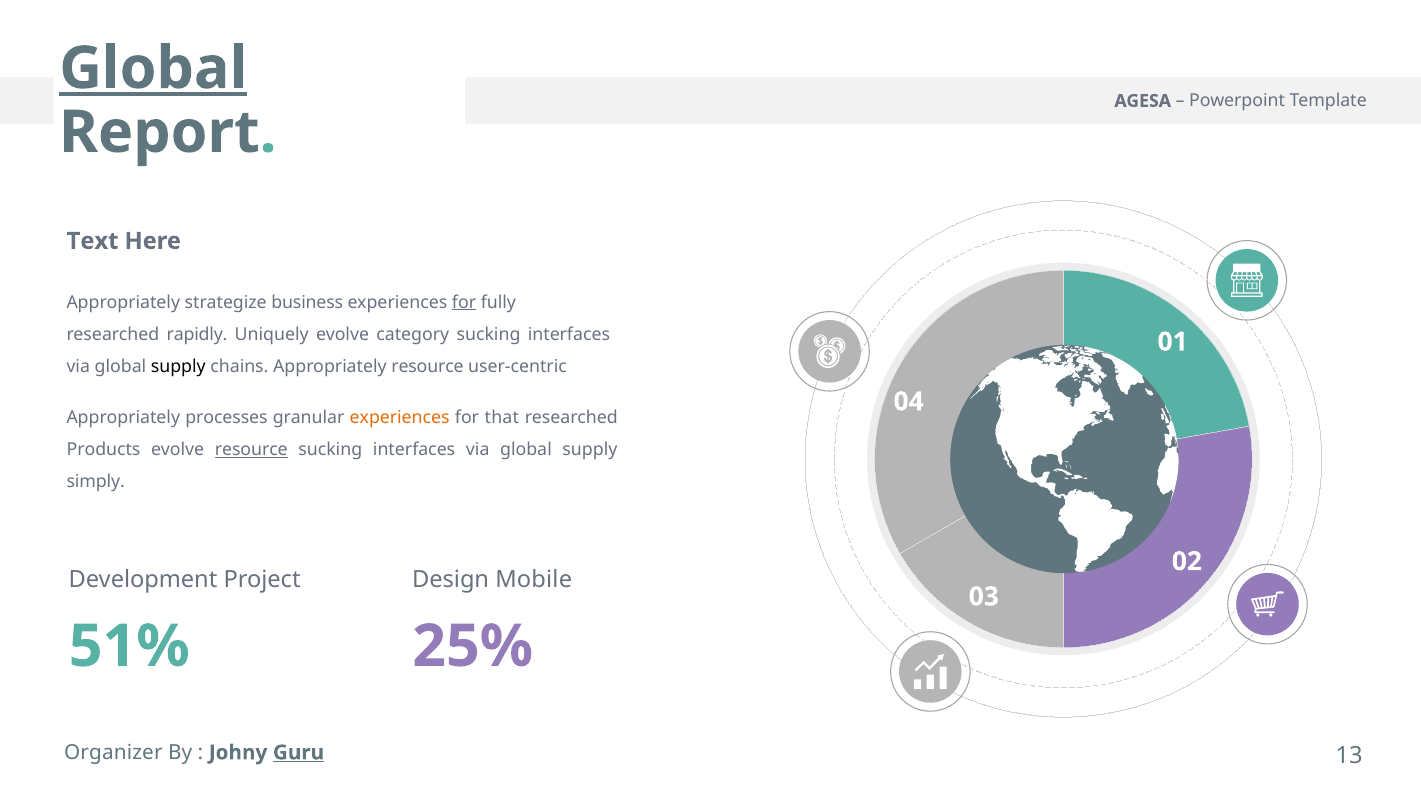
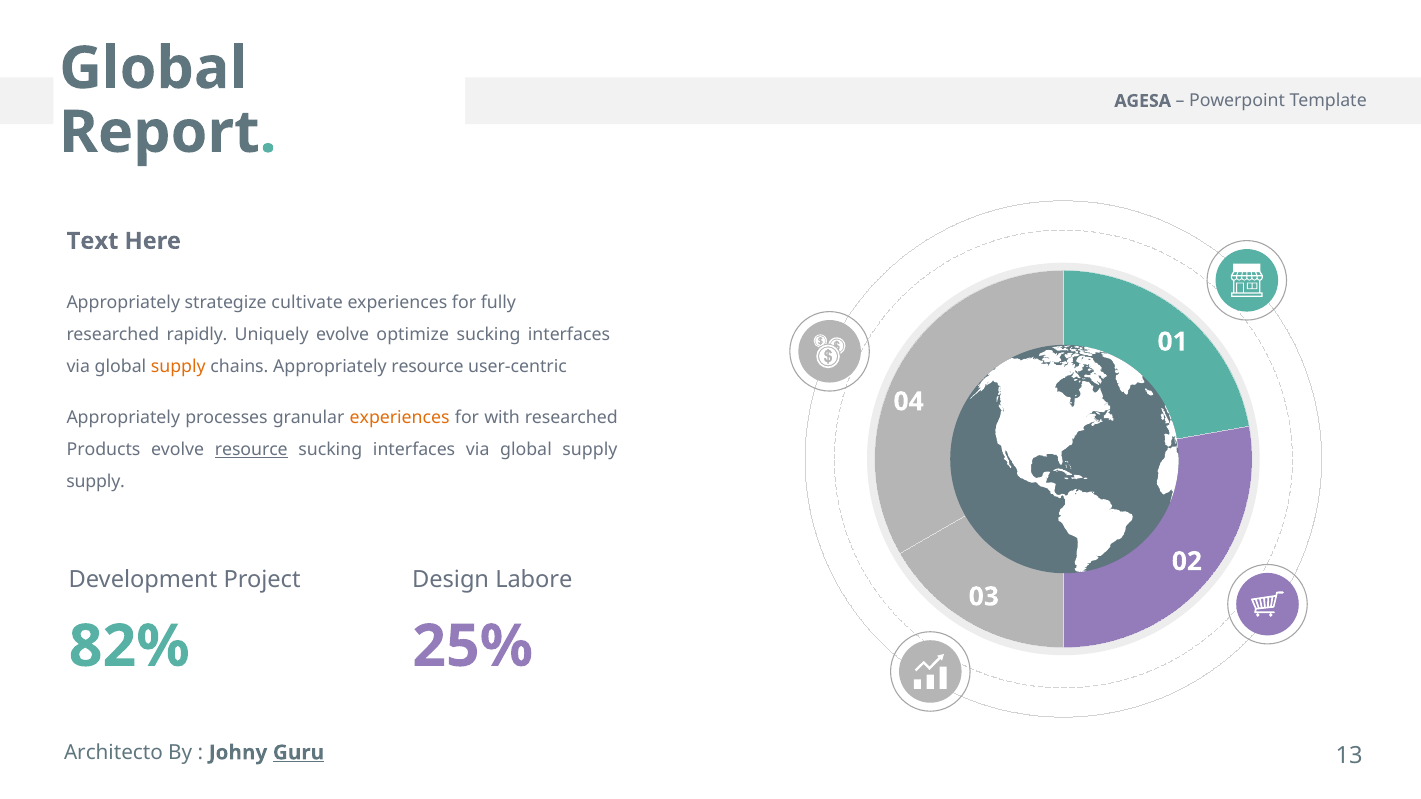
Global at (153, 69) underline: present -> none
business: business -> cultivate
for at (464, 302) underline: present -> none
category: category -> optimize
supply at (178, 366) colour: black -> orange
that: that -> with
simply at (96, 482): simply -> supply
Mobile: Mobile -> Labore
51%: 51% -> 82%
Organizer: Organizer -> Architecto
